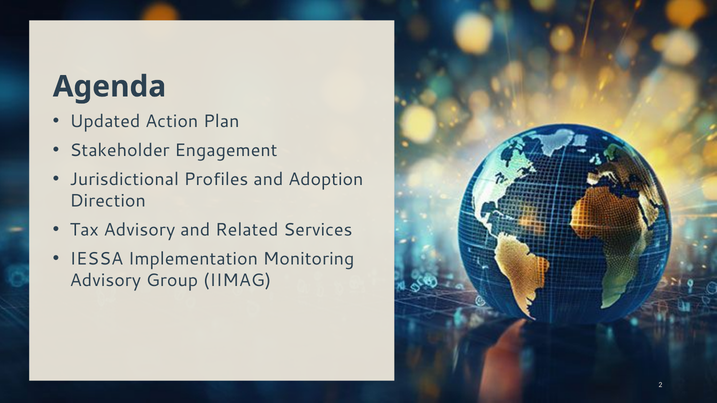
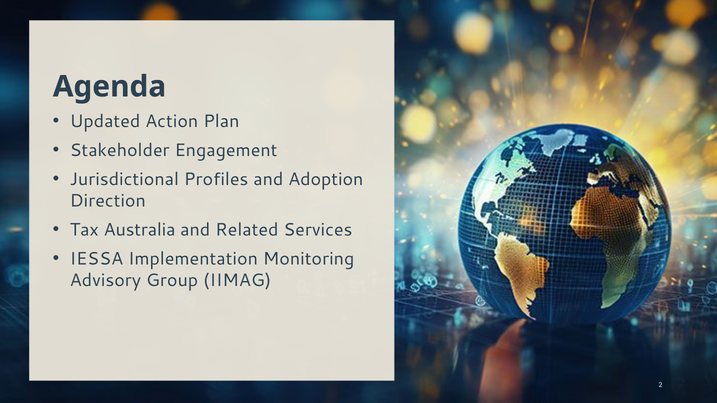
Tax Advisory: Advisory -> Australia
